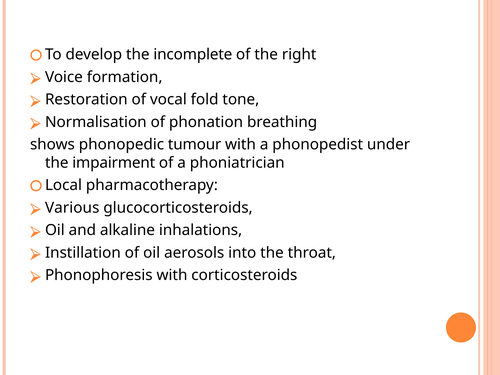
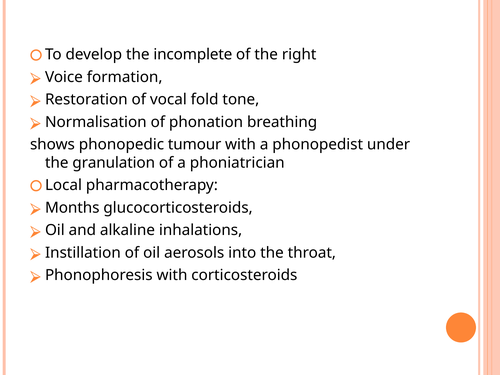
impairment: impairment -> granulation
Various: Various -> Months
